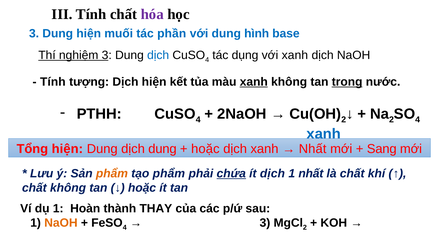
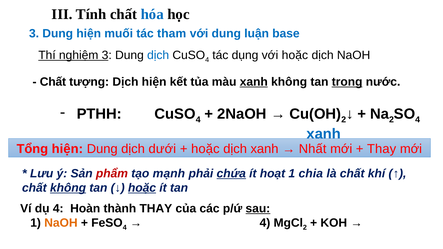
hóa colour: purple -> blue
phần: phần -> tham
hình: hình -> luận
với xanh: xanh -> hoặc
Tính at (53, 82): Tính -> Chất
dịch dung: dung -> dưới
Sang at (382, 149): Sang -> Thay
phẩm at (112, 174) colour: orange -> red
tạo phẩm: phẩm -> mạnh
ít dịch: dịch -> hoạt
1 nhất: nhất -> chia
không at (68, 188) underline: none -> present
hoặc at (142, 188) underline: none -> present
dụ 1: 1 -> 4
sau underline: none -> present
3 at (265, 223): 3 -> 4
